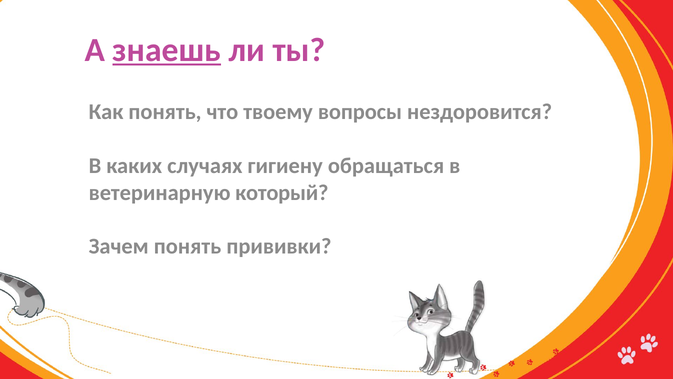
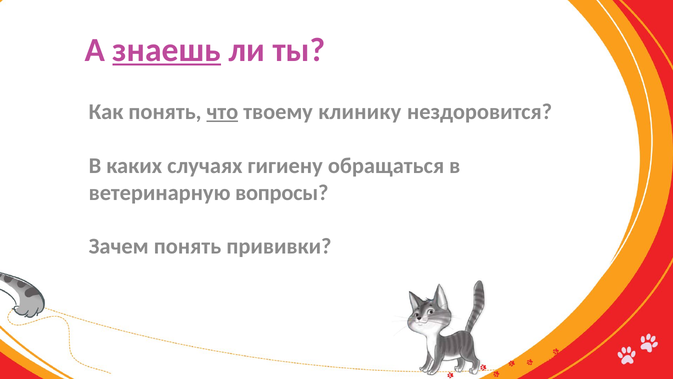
что underline: none -> present
вопросы: вопросы -> клинику
который: который -> вопросы
